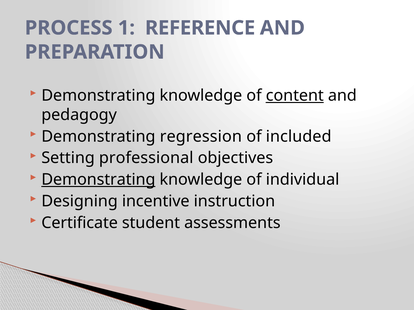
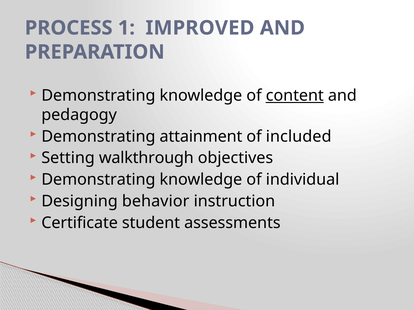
REFERENCE: REFERENCE -> IMPROVED
regression: regression -> attainment
professional: professional -> walkthrough
Demonstrating at (98, 180) underline: present -> none
incentive: incentive -> behavior
